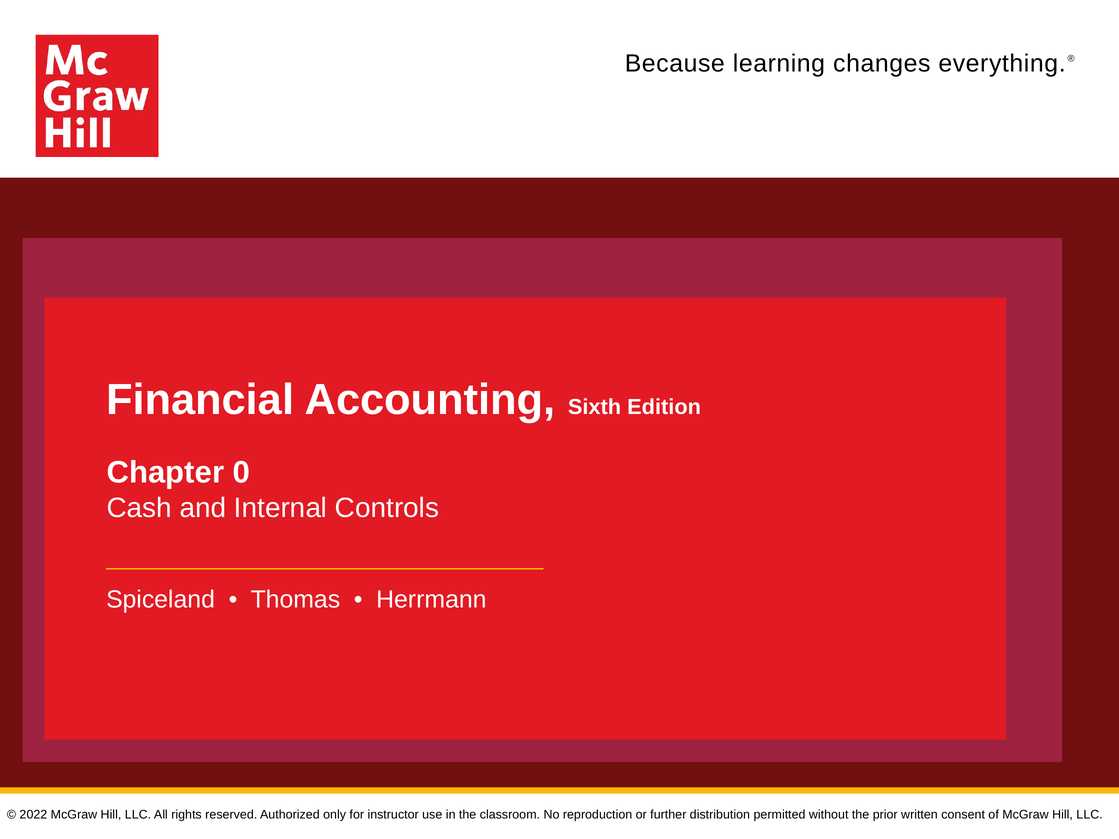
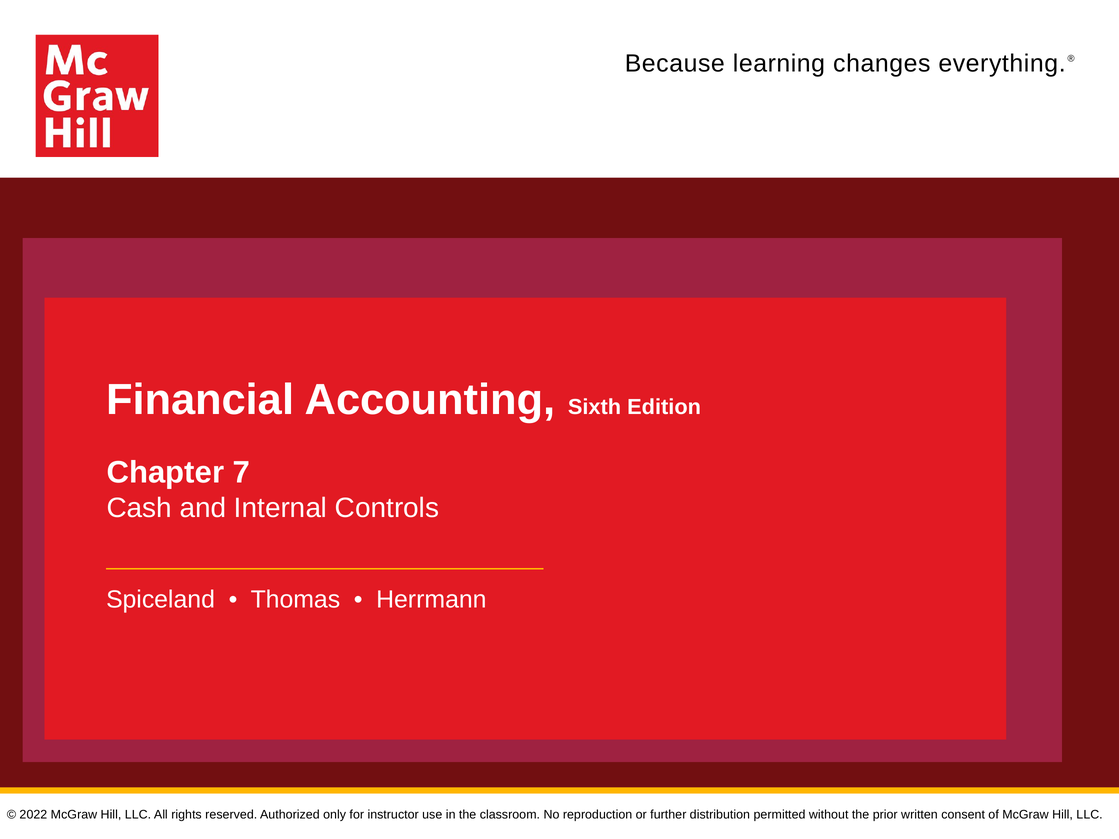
0: 0 -> 7
